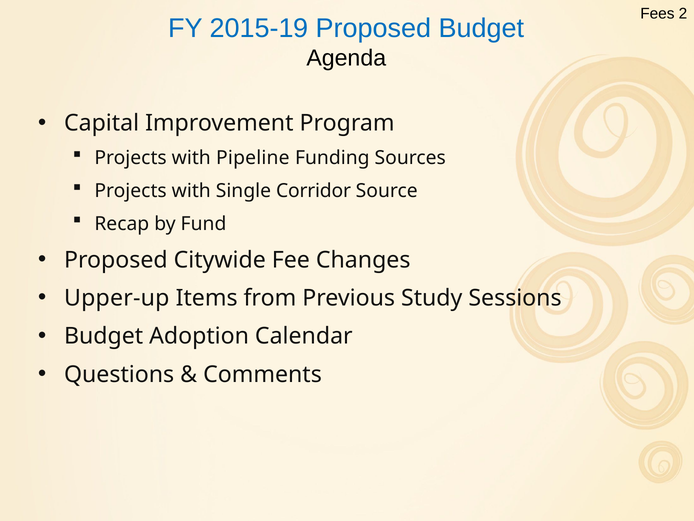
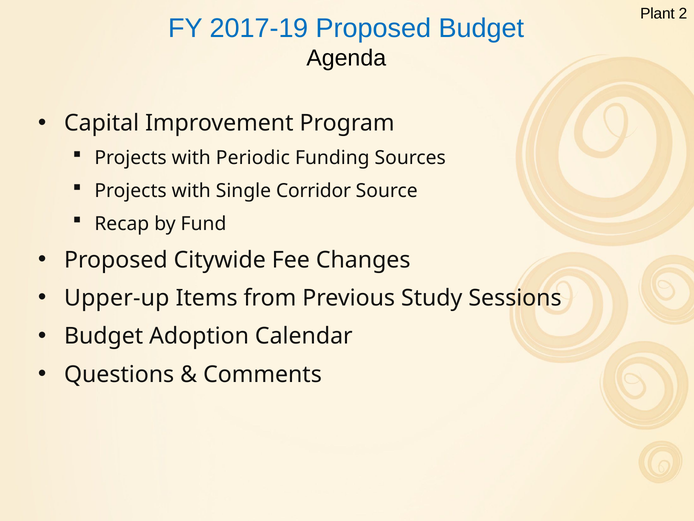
Fees: Fees -> Plant
2015-19: 2015-19 -> 2017-19
Pipeline: Pipeline -> Periodic
